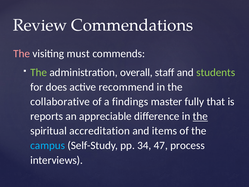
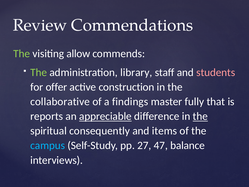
The at (22, 54) colour: pink -> light green
must: must -> allow
overall: overall -> library
students colour: light green -> pink
does: does -> offer
recommend: recommend -> construction
appreciable underline: none -> present
accreditation: accreditation -> consequently
34: 34 -> 27
process: process -> balance
